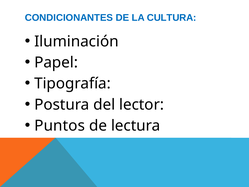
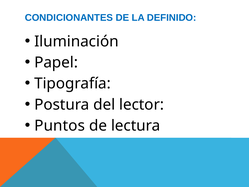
CULTURA: CULTURA -> DEFINIDO
